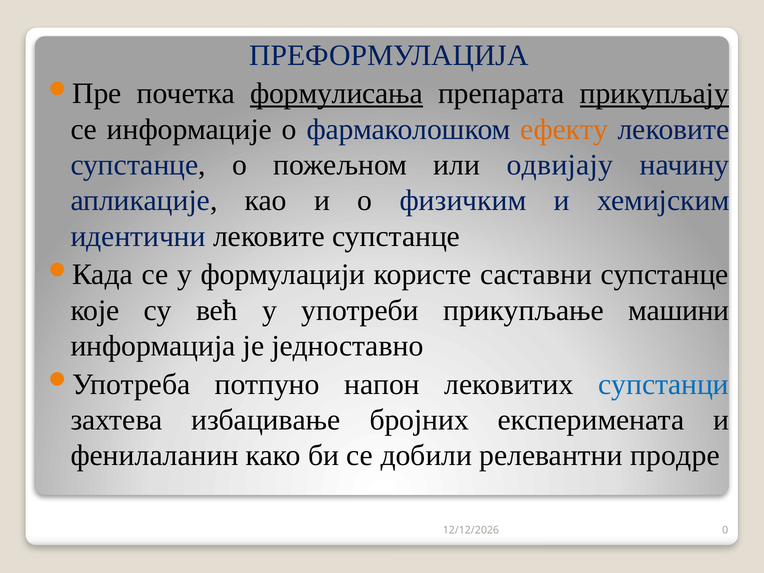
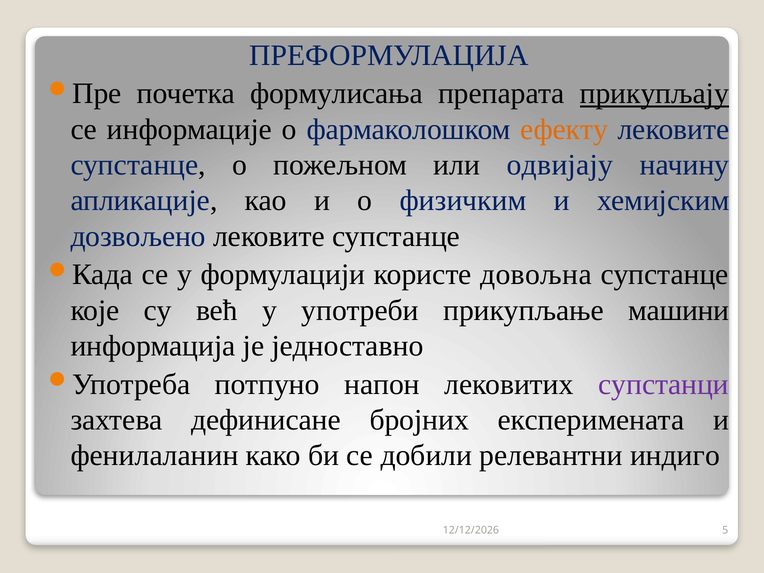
формулисања underline: present -> none
идентични: идентични -> дозвољено
саставни: саставни -> довољна
супстанци colour: blue -> purple
избацивање: избацивање -> дефинисане
продре: продре -> индиго
0: 0 -> 5
